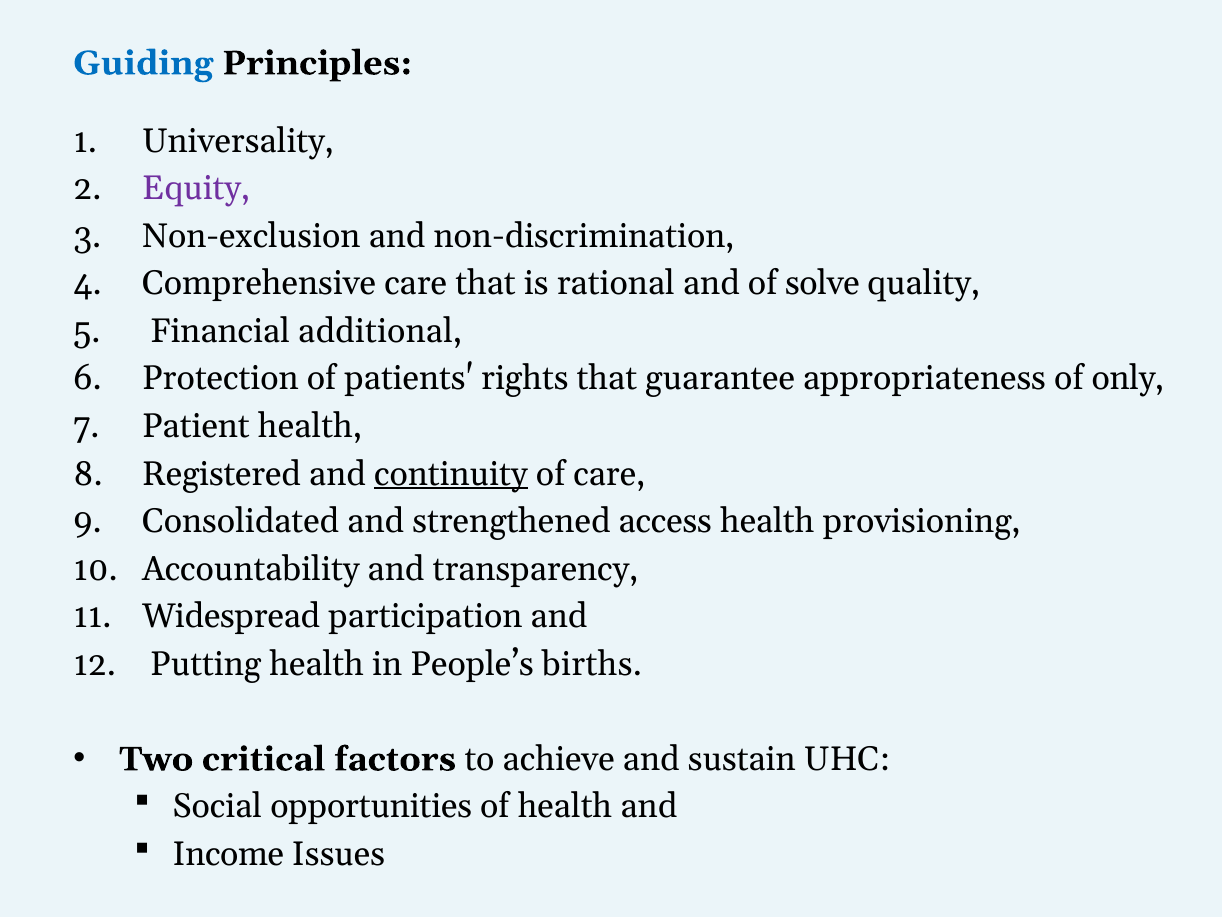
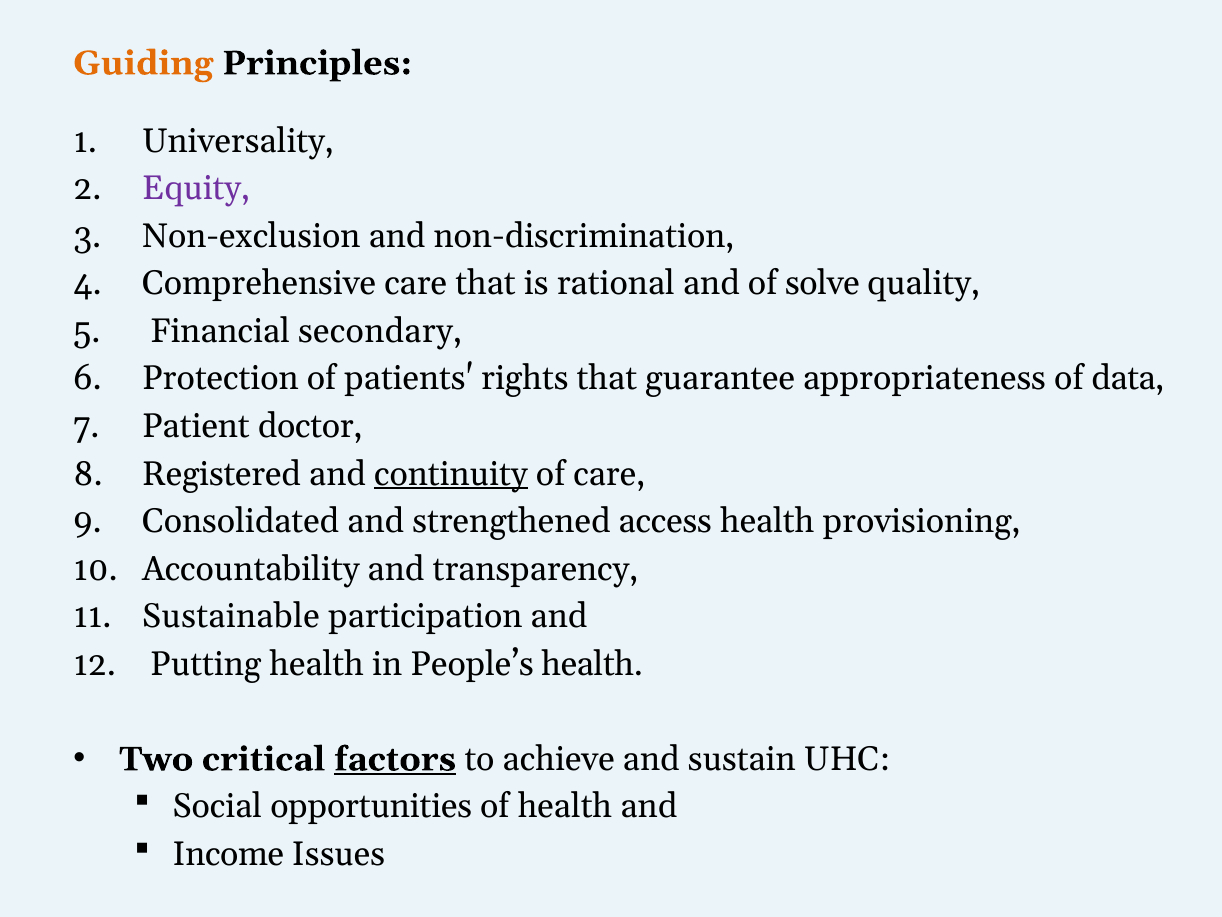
Guiding colour: blue -> orange
additional: additional -> secondary
only: only -> data
Patient health: health -> doctor
Widespread: Widespread -> Sustainable
People’s births: births -> health
factors underline: none -> present
